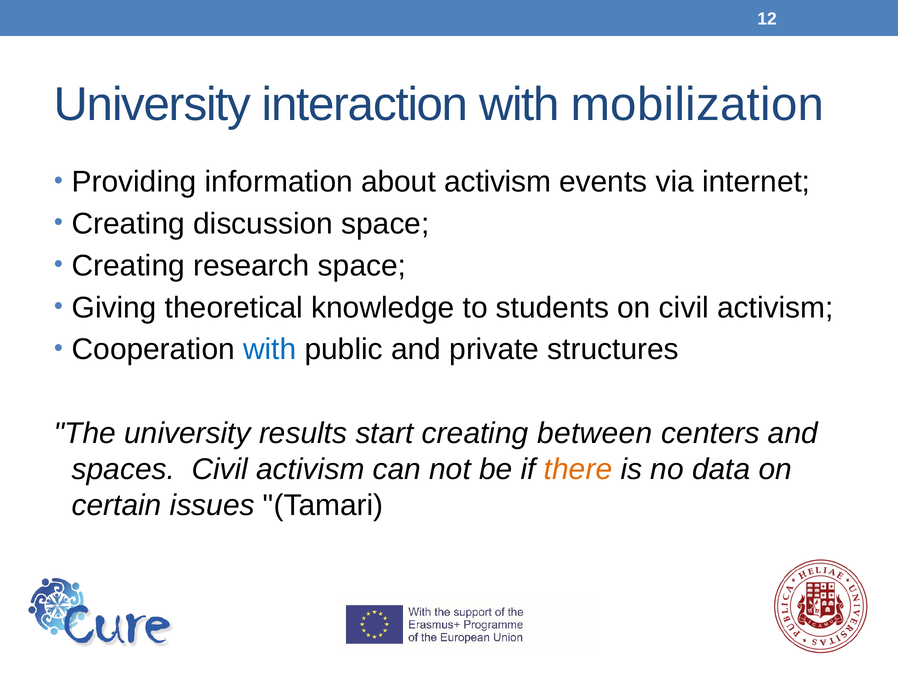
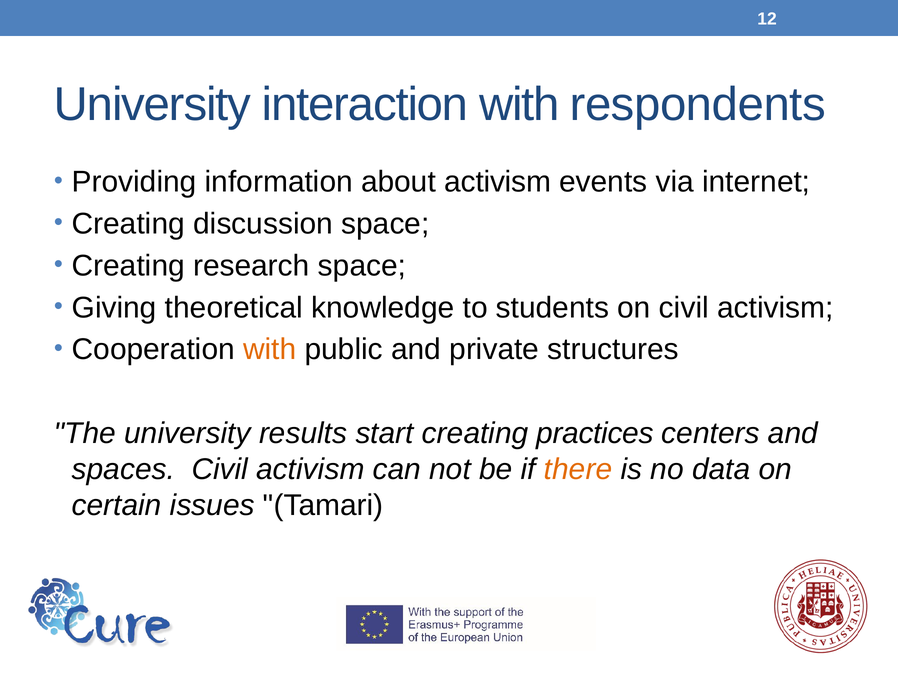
mobilization: mobilization -> respondents
with at (270, 349) colour: blue -> orange
between: between -> practices
